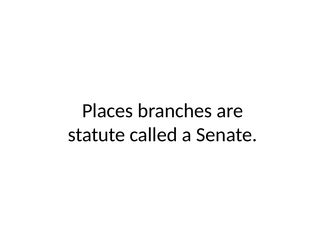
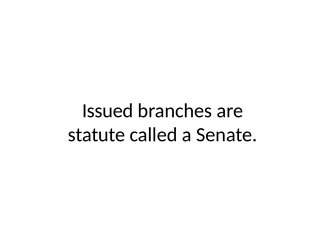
Places: Places -> Issued
